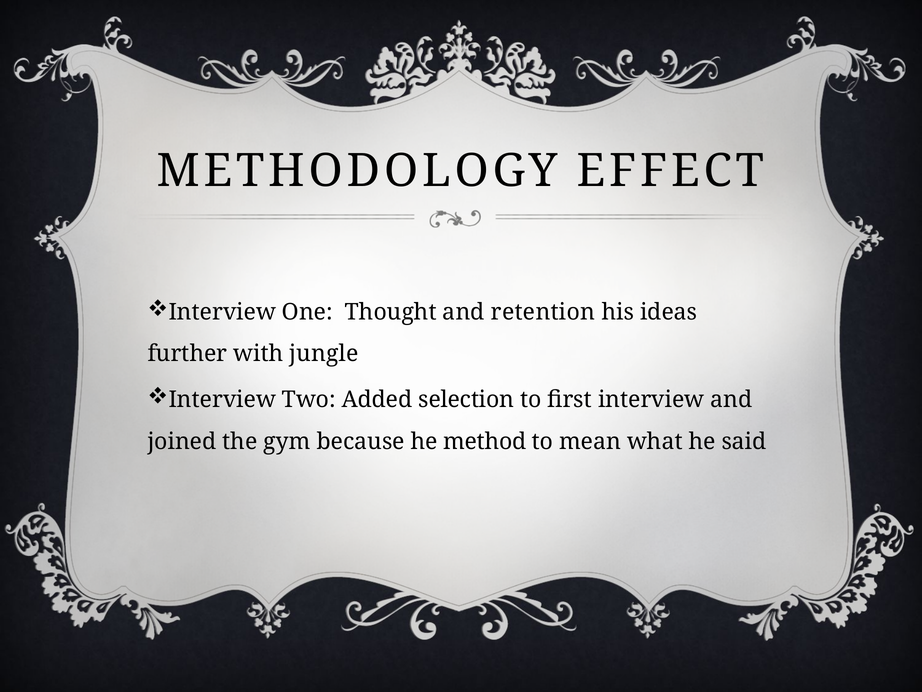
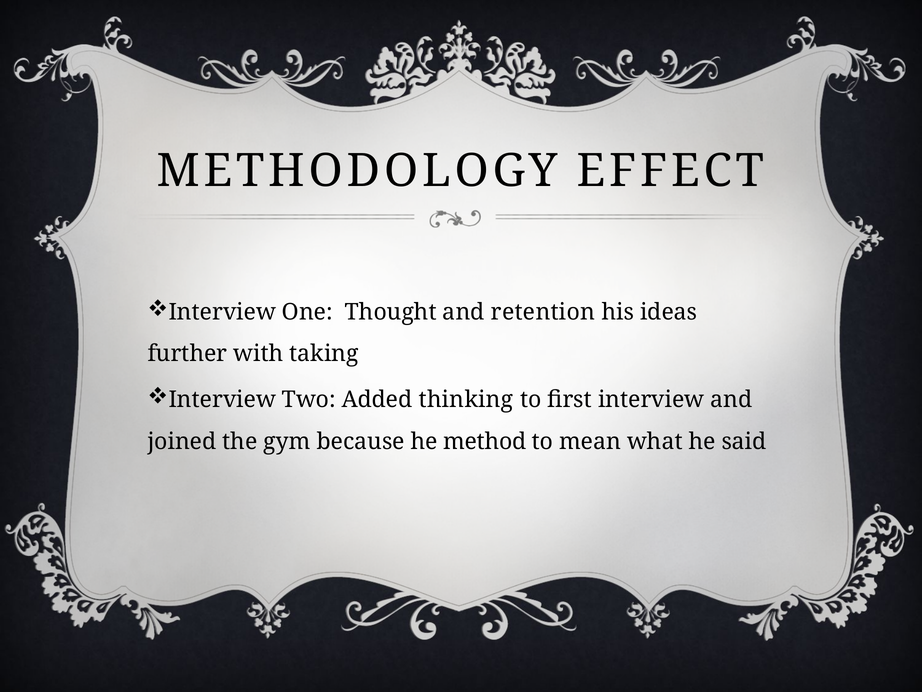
jungle: jungle -> taking
selection: selection -> thinking
